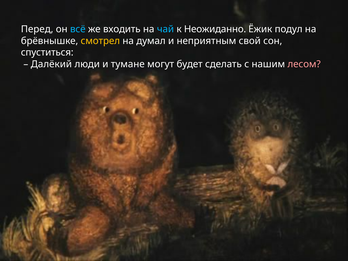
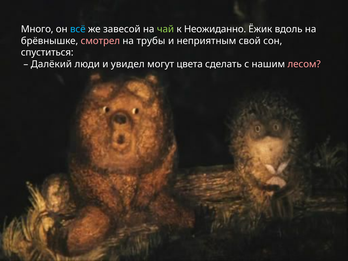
Перед: Перед -> Много
входить: входить -> завесой
чай colour: light blue -> light green
подул: подул -> вдоль
смотрел colour: yellow -> pink
думал: думал -> трубы
тумане: тумане -> увидел
будет: будет -> цвета
